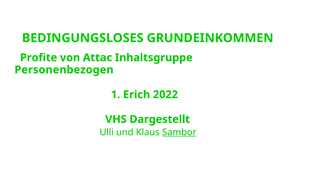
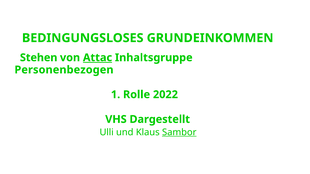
Profite: Profite -> Stehen
Attac underline: none -> present
Erich: Erich -> Rolle
